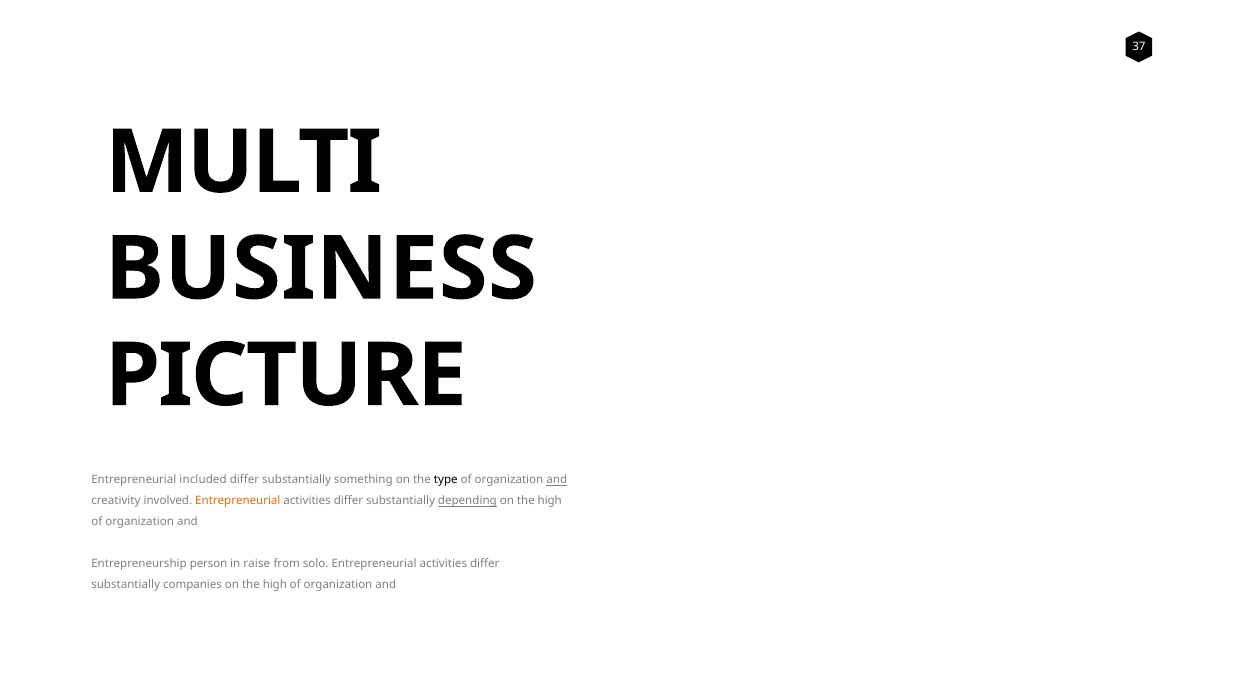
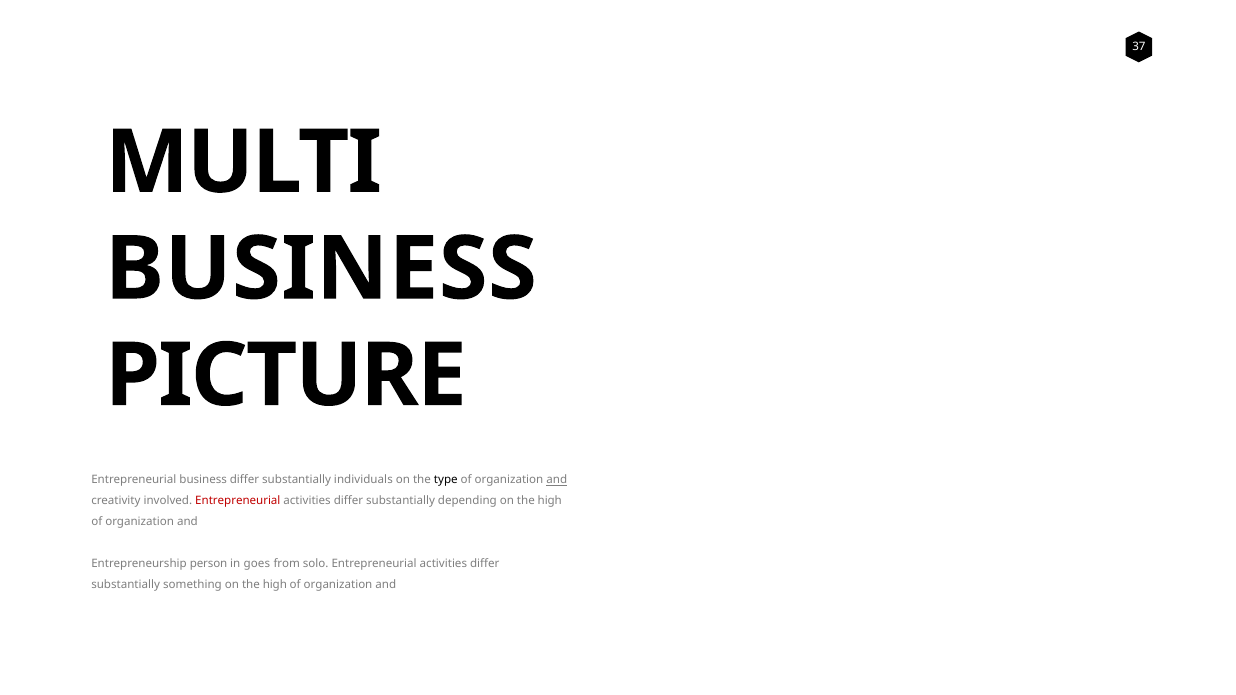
Entrepreneurial included: included -> business
something: something -> individuals
Entrepreneurial at (238, 501) colour: orange -> red
depending underline: present -> none
raise: raise -> goes
companies: companies -> something
